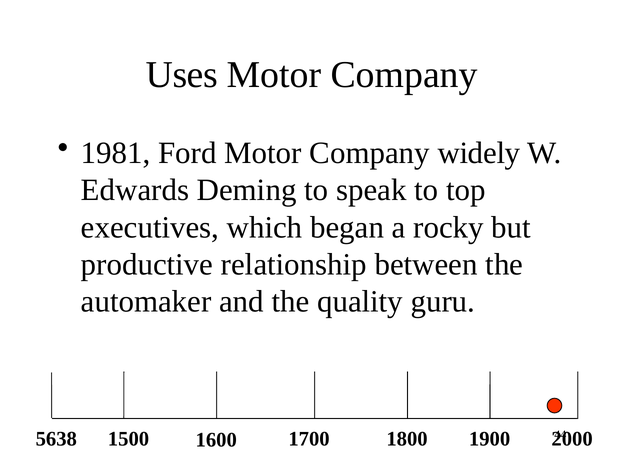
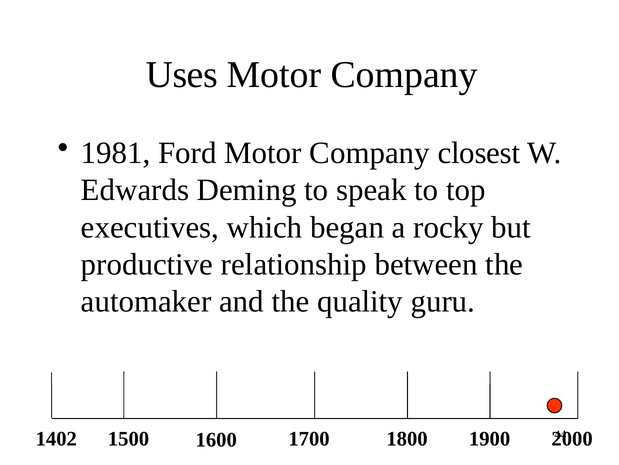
widely: widely -> closest
5638: 5638 -> 1402
